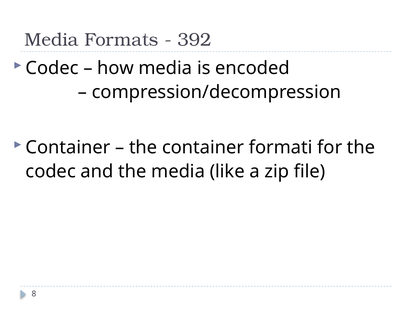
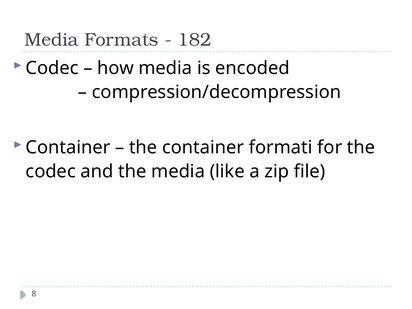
392: 392 -> 182
